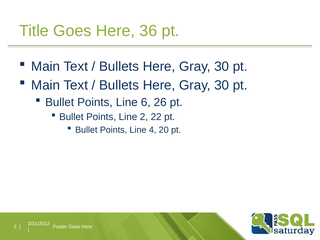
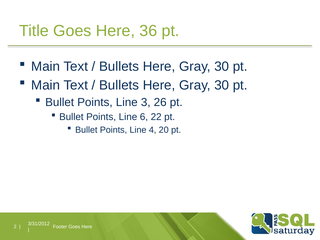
6: 6 -> 3
Line 2: 2 -> 6
